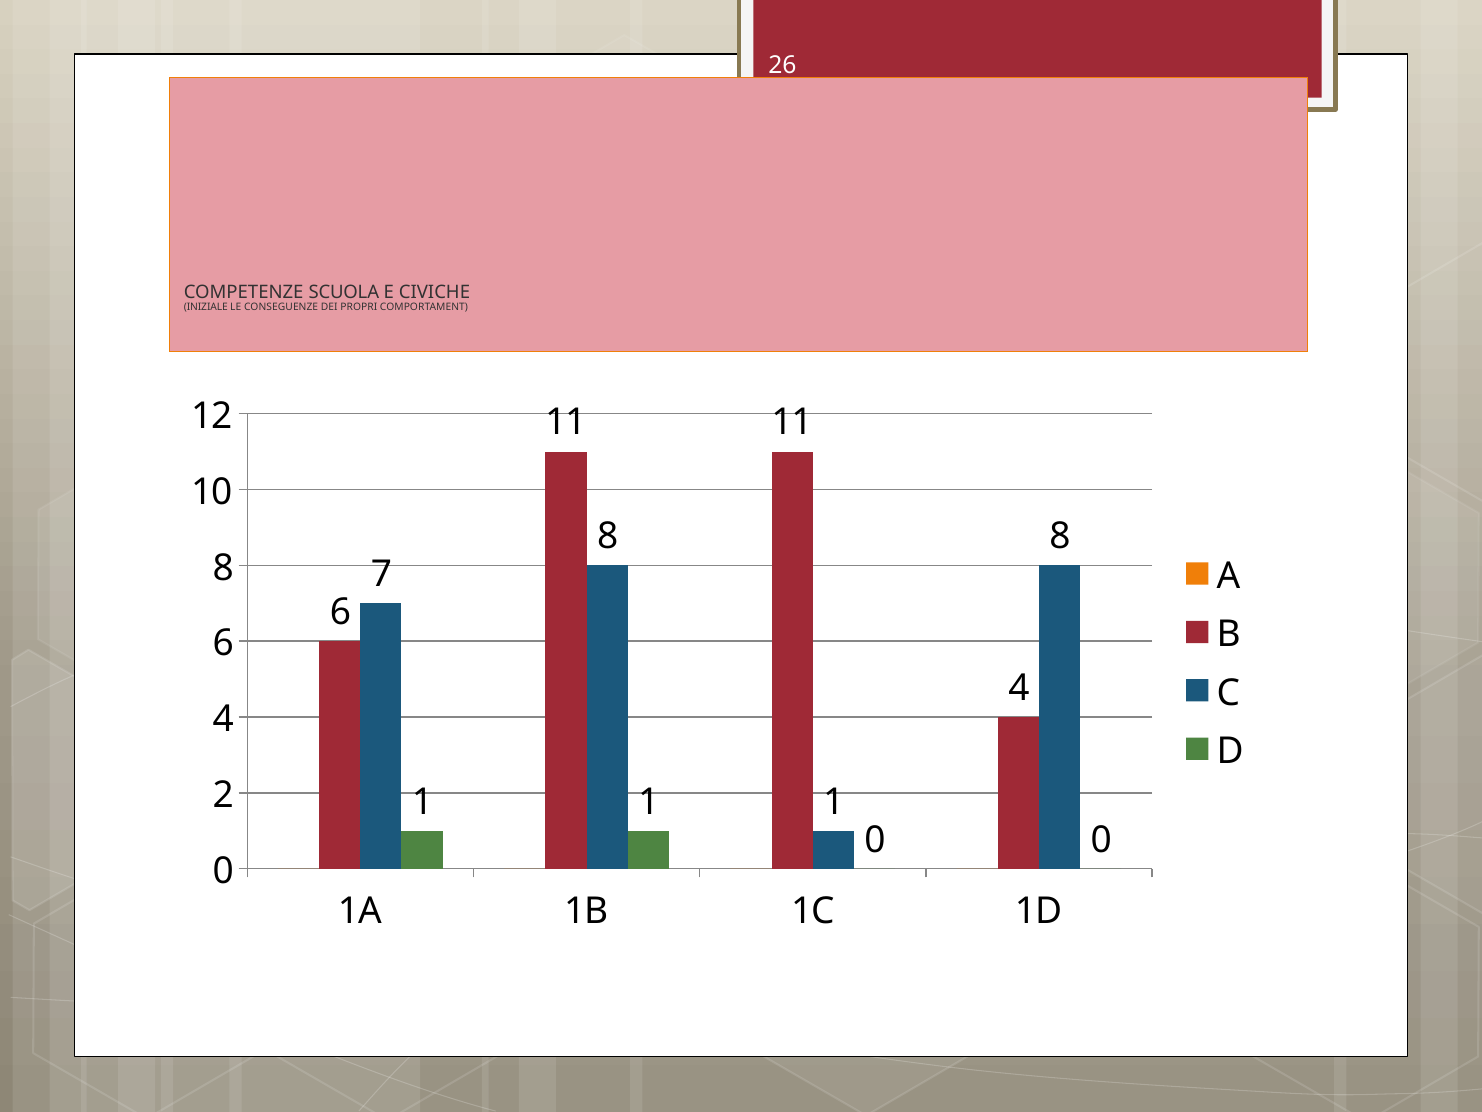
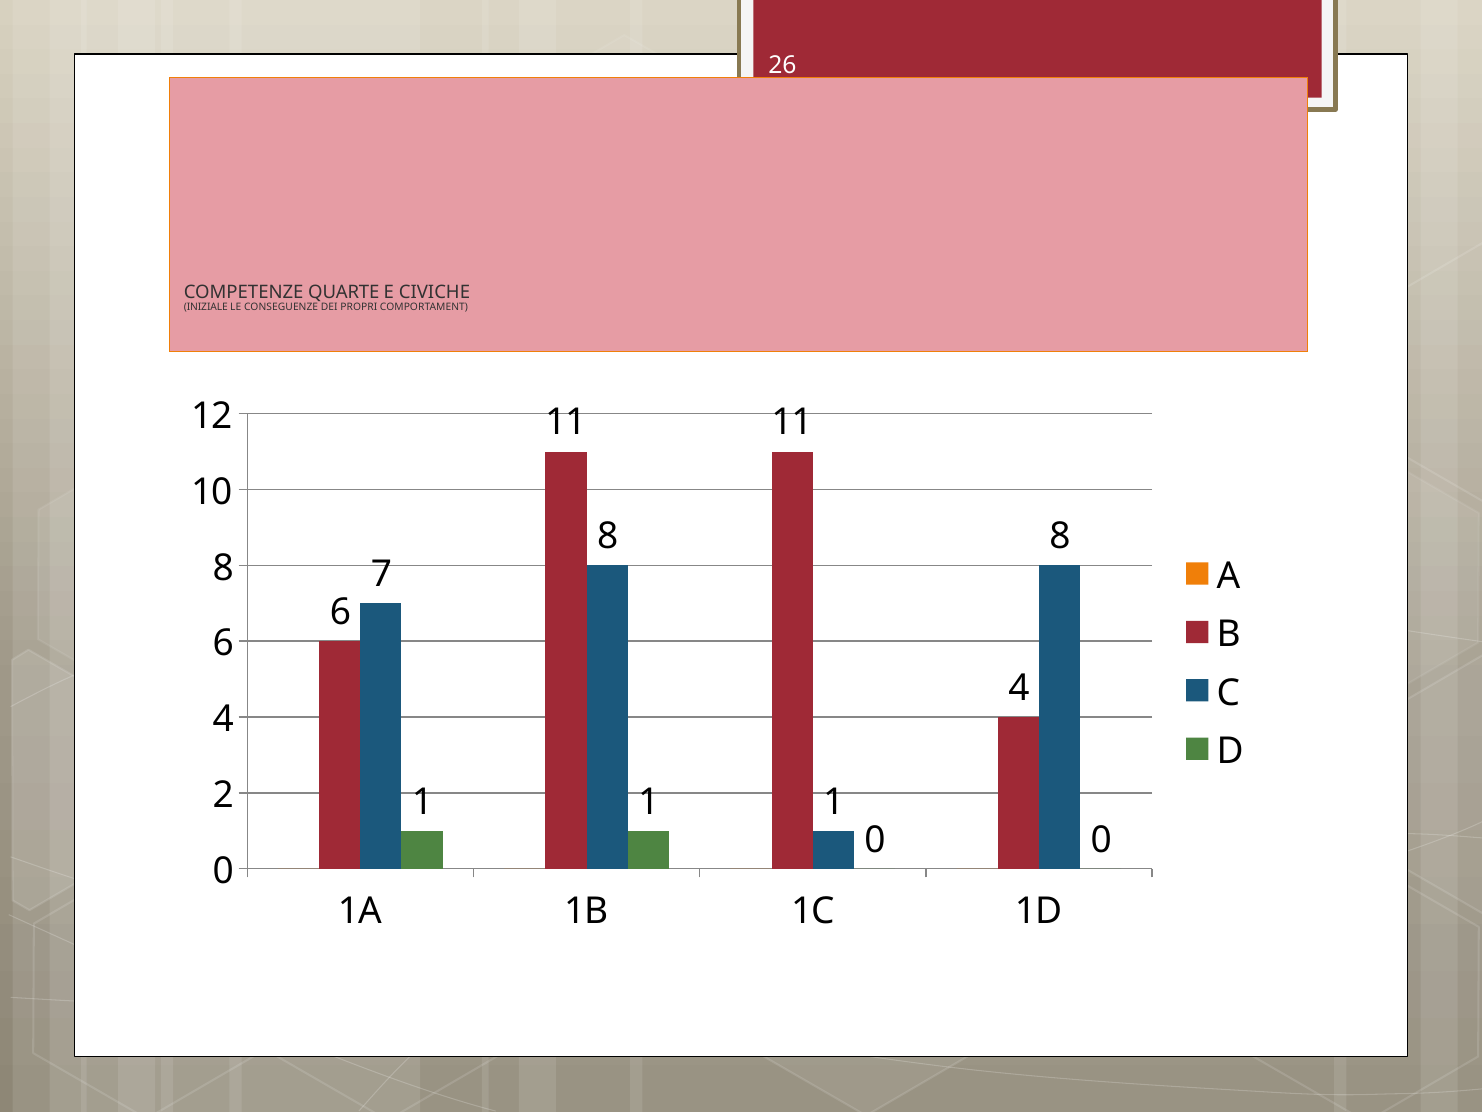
SCUOLA: SCUOLA -> QUARTE
